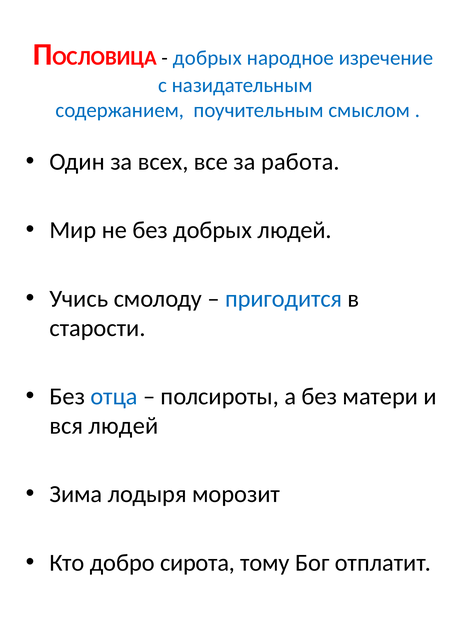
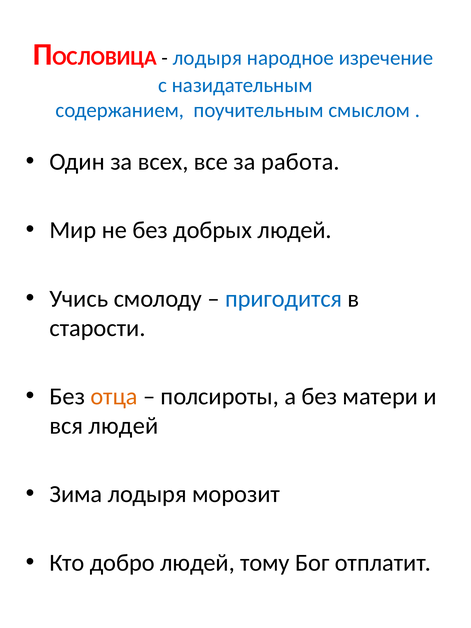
добрых at (207, 58): добрых -> лодыря
отца colour: blue -> orange
добро сирота: сирота -> людей
